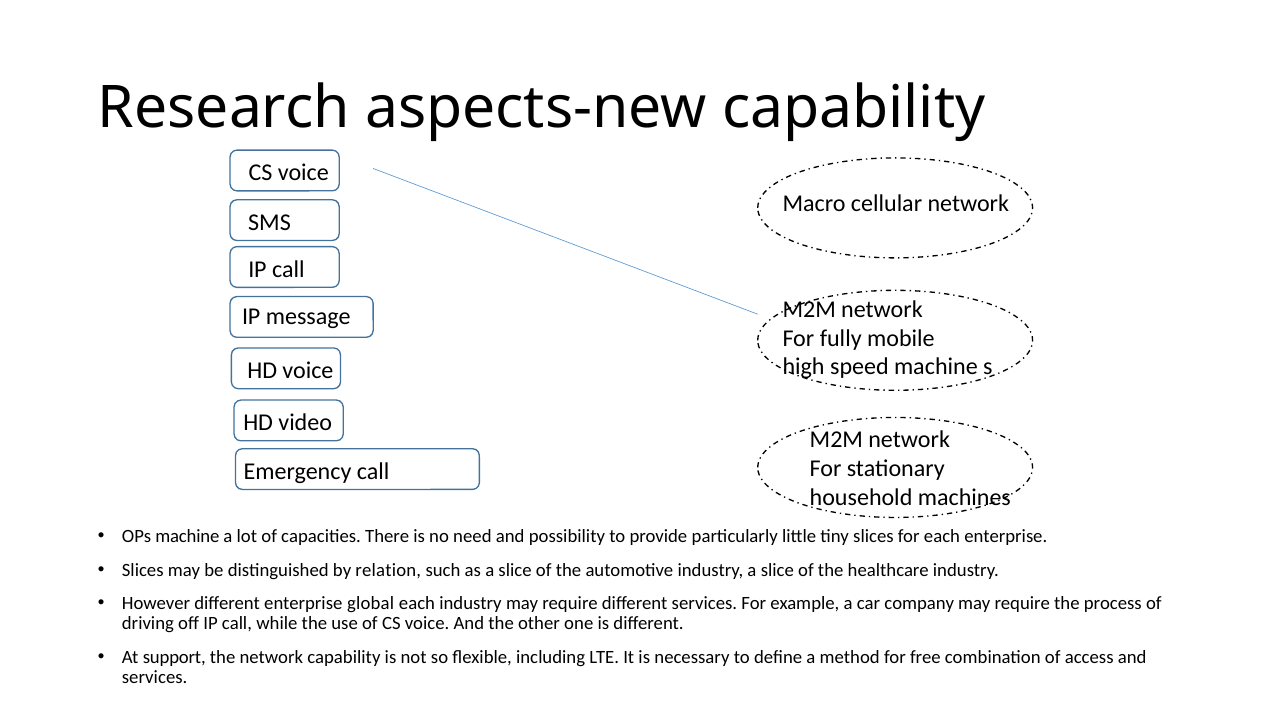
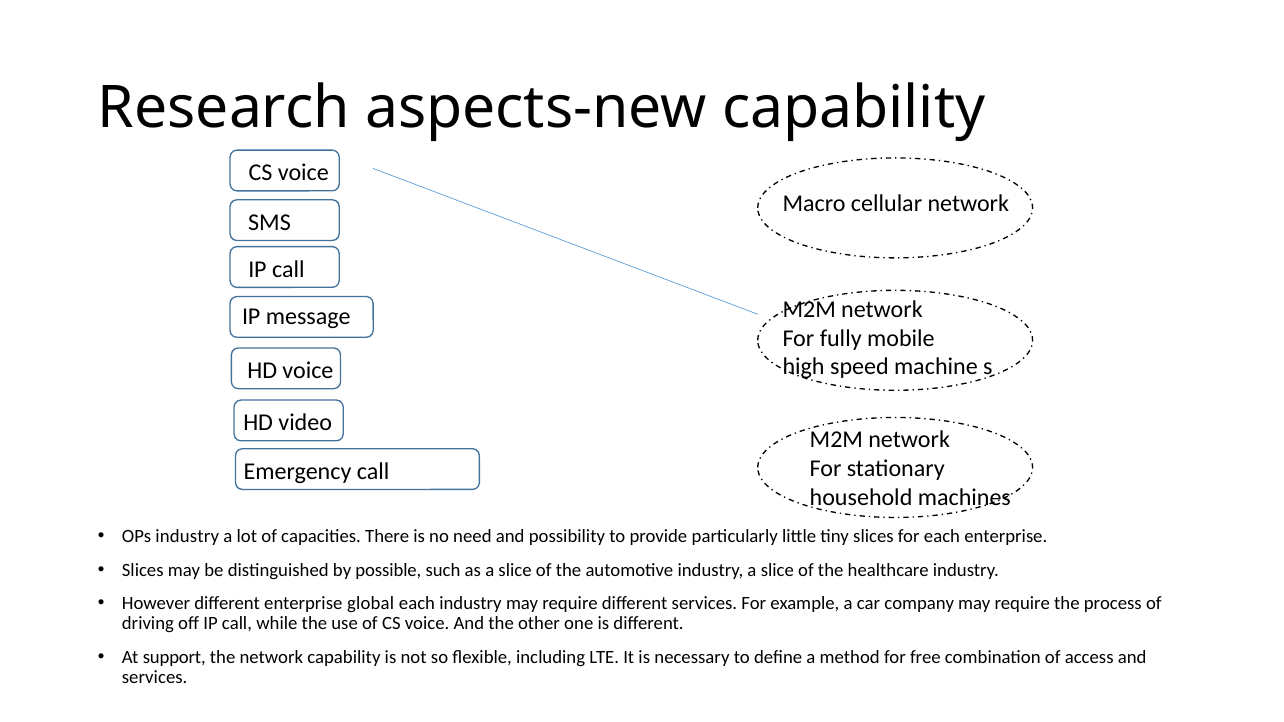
OPs machine: machine -> industry
relation: relation -> possible
